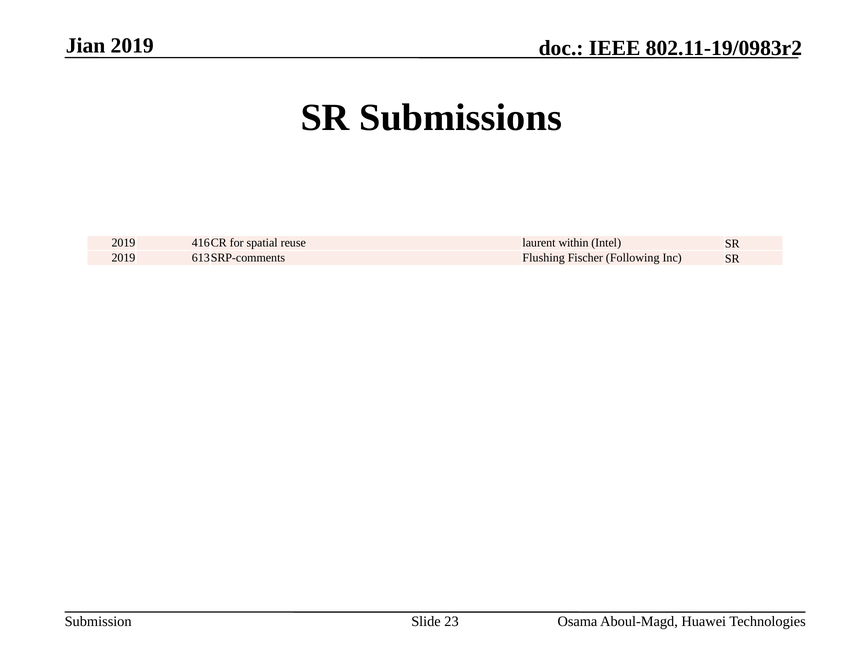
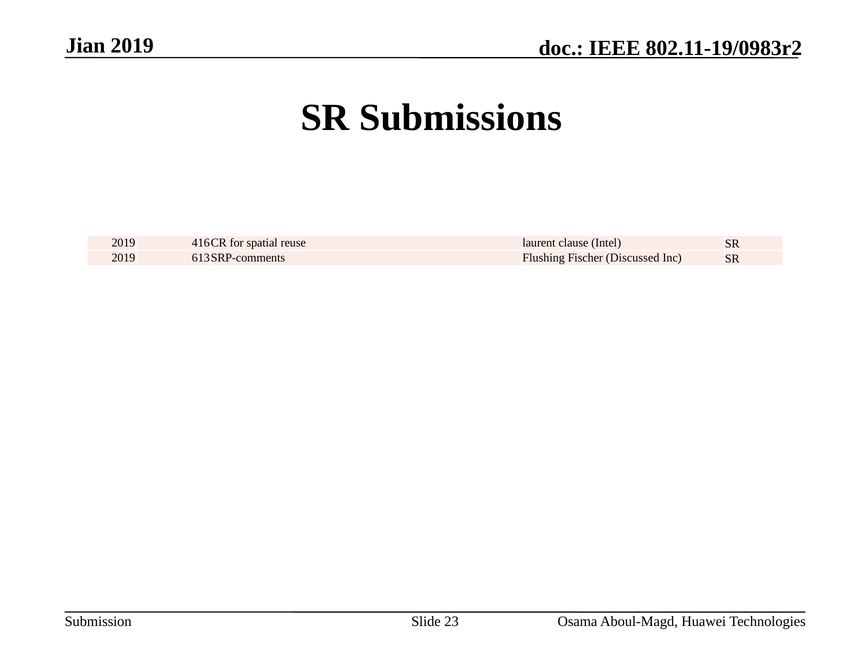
within: within -> clause
Following: Following -> Discussed
